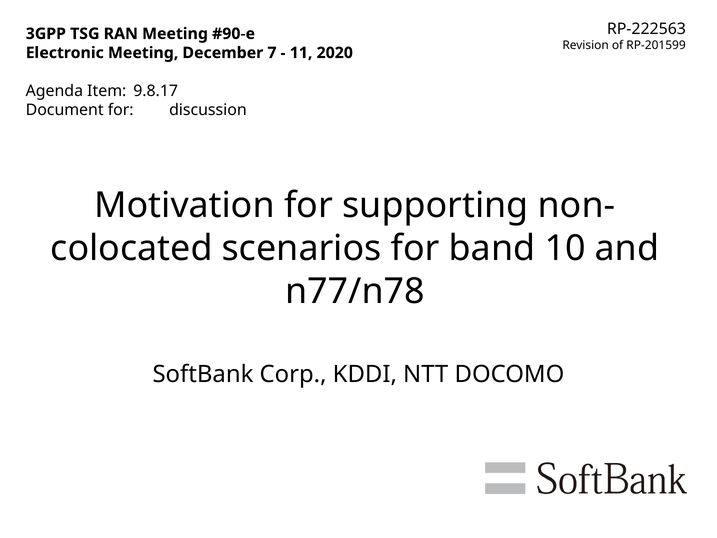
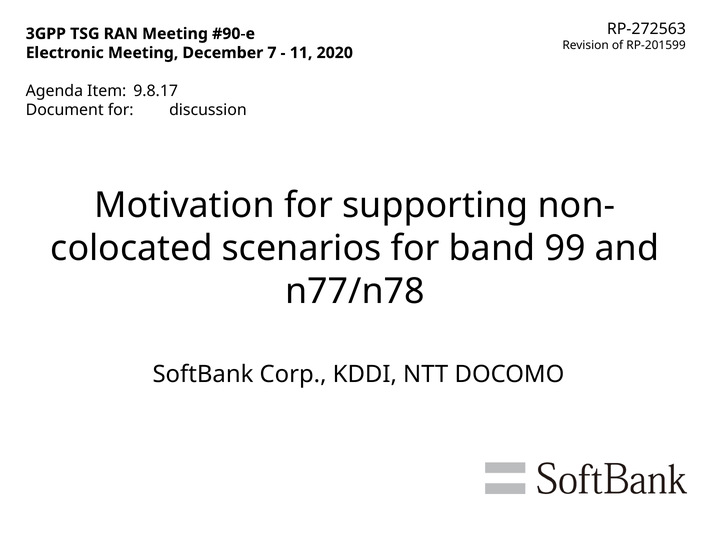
RP-222563: RP-222563 -> RP-272563
10: 10 -> 99
